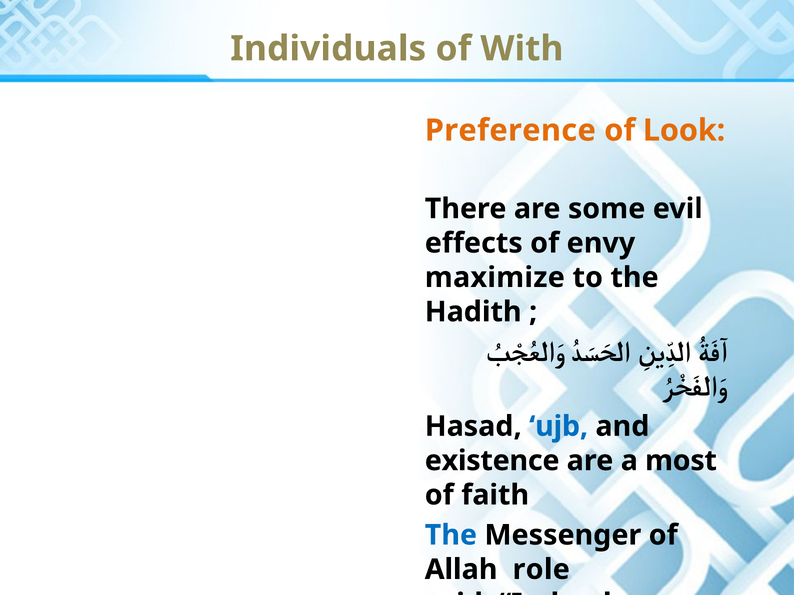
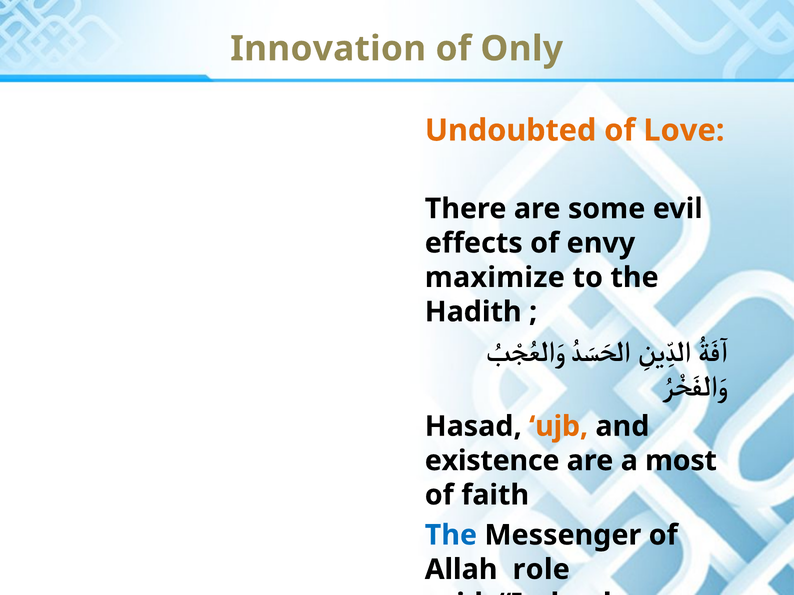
Individuals: Individuals -> Innovation
With: With -> Only
Preference: Preference -> Undoubted
Look: Look -> Love
ujb colour: blue -> orange
